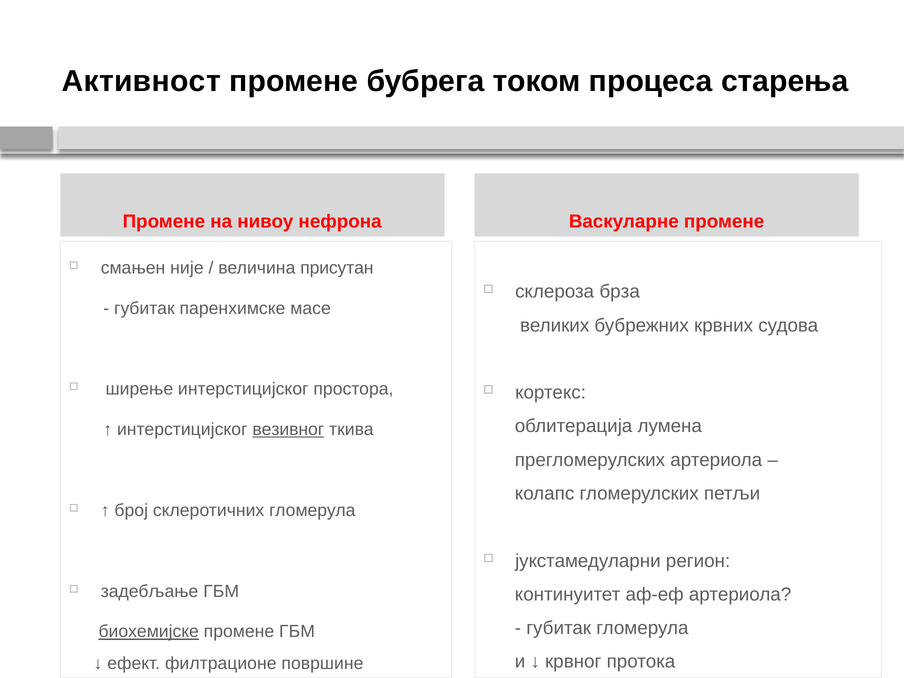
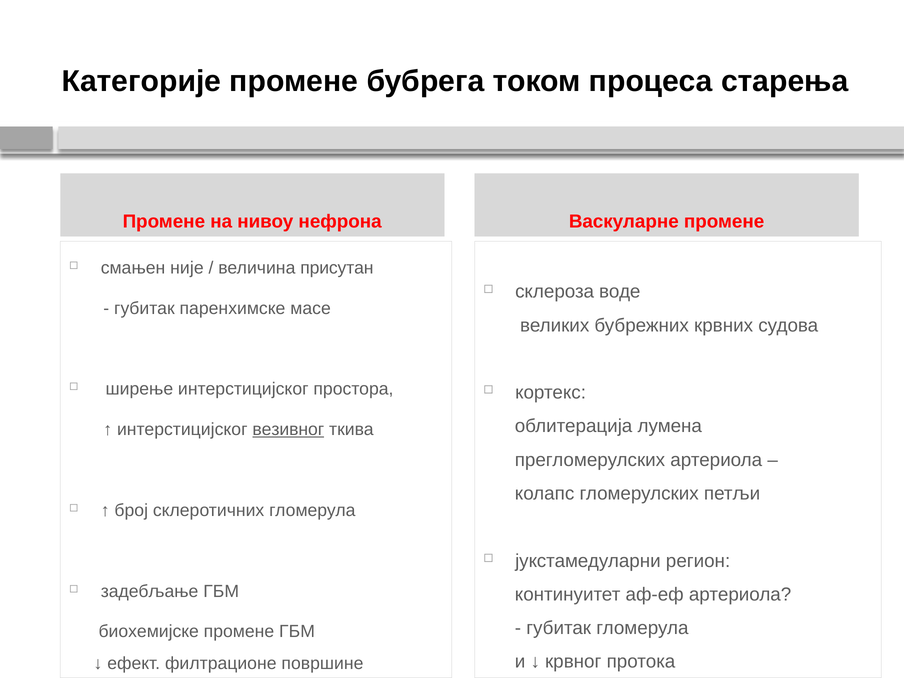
Активност: Активност -> Категорије
брза: брза -> воде
биохемијске underline: present -> none
